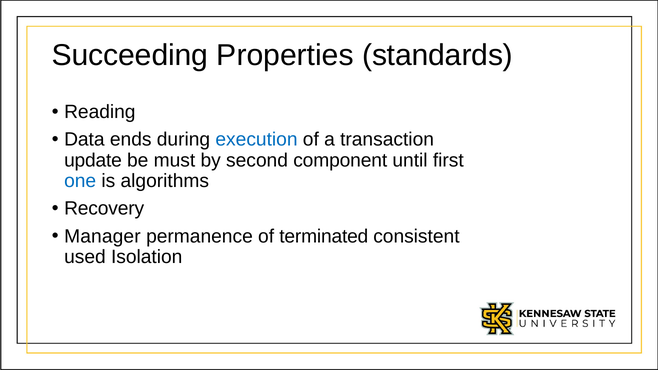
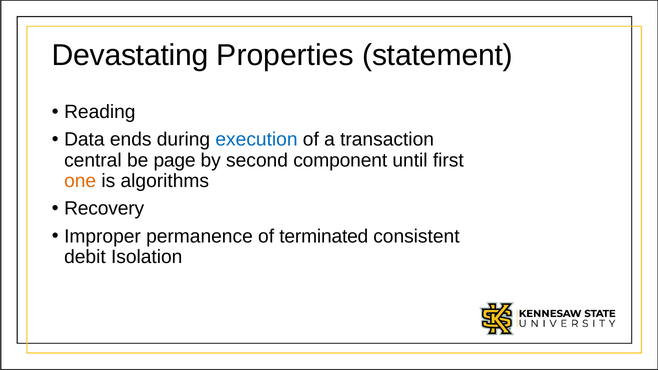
Succeeding: Succeeding -> Devastating
standards: standards -> statement
update: update -> central
must: must -> page
one colour: blue -> orange
Manager: Manager -> Improper
used: used -> debit
